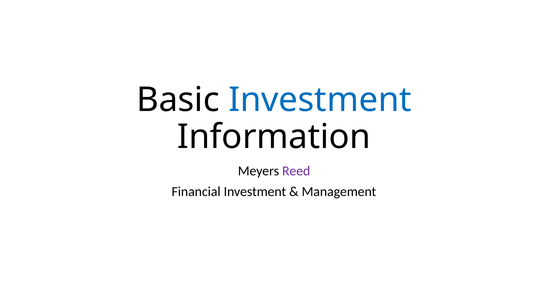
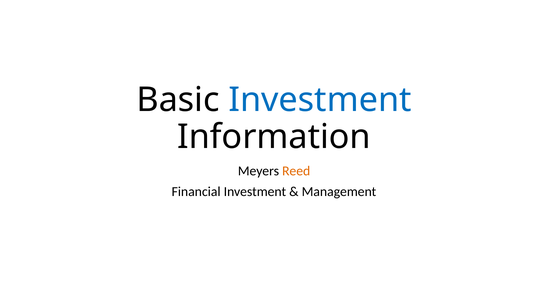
Reed colour: purple -> orange
